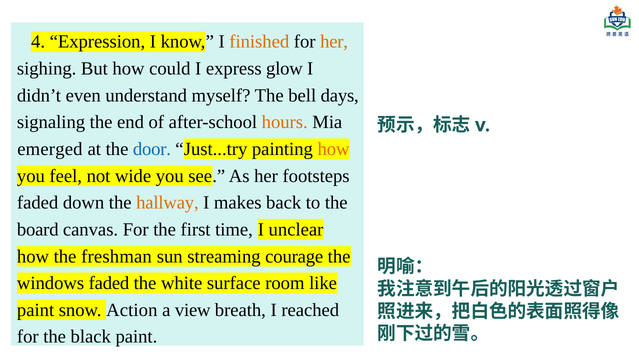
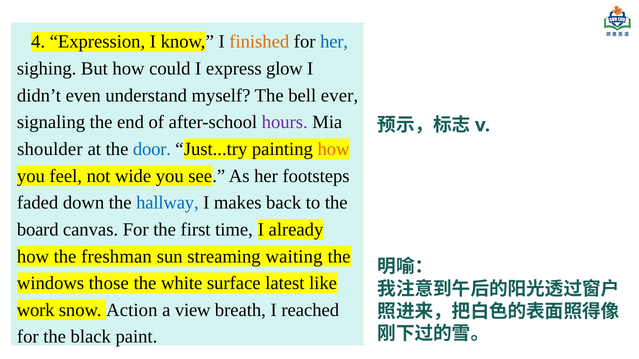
her at (334, 42) colour: orange -> blue
days: days -> ever
hours colour: orange -> purple
emerged: emerged -> shoulder
hallway colour: orange -> blue
unclear: unclear -> already
courage: courage -> waiting
windows faded: faded -> those
room: room -> latest
paint at (36, 310): paint -> work
